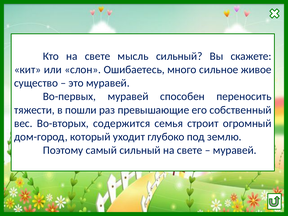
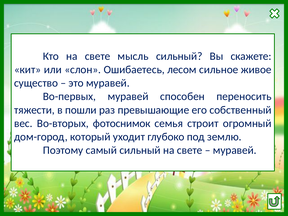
много: много -> лесом
содержится: содержится -> фотоснимок
